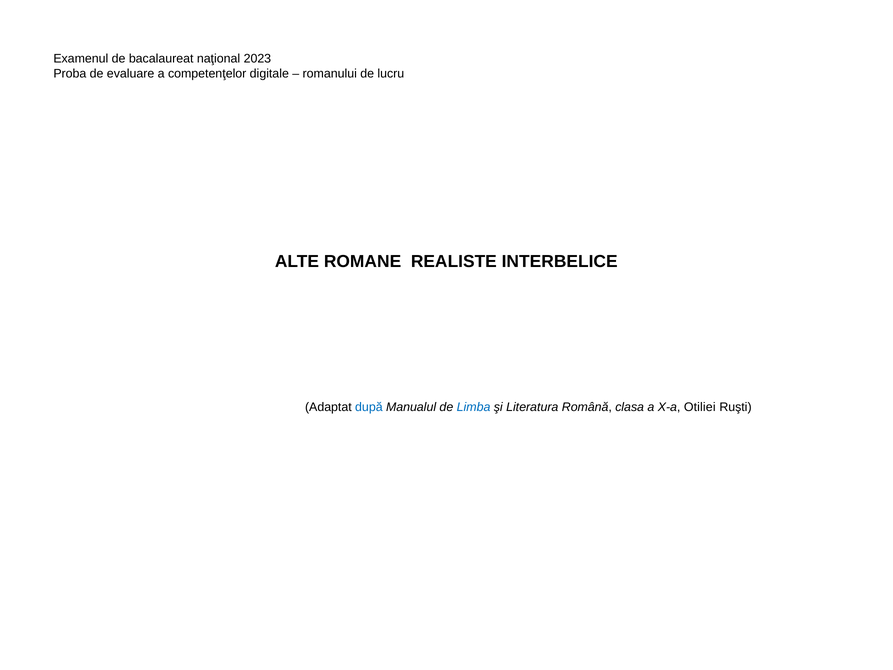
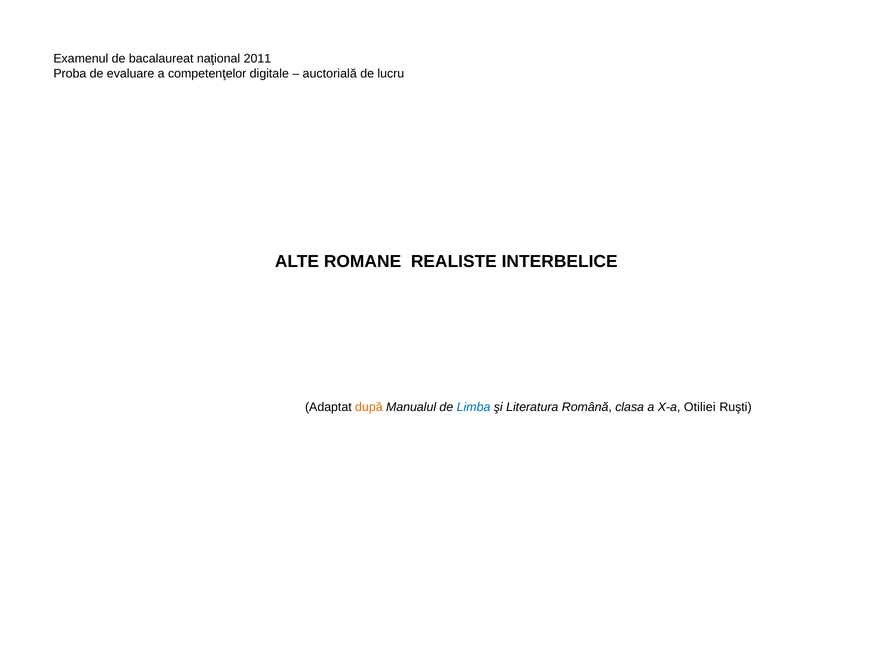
2023: 2023 -> 2011
romanului: romanului -> auctorială
după colour: blue -> orange
